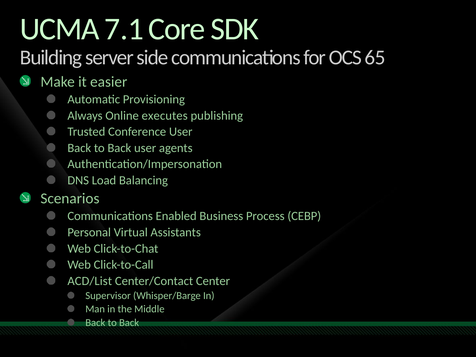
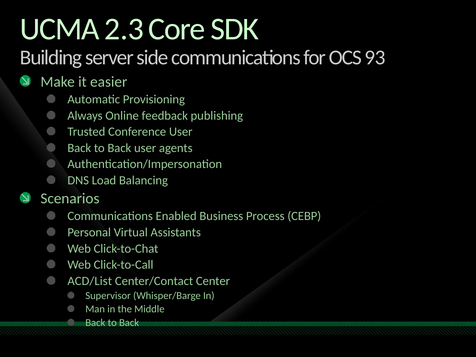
7.1: 7.1 -> 2.3
65: 65 -> 93
executes: executes -> feedback
